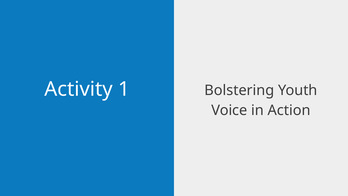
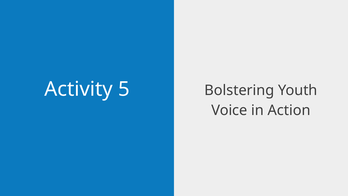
1: 1 -> 5
